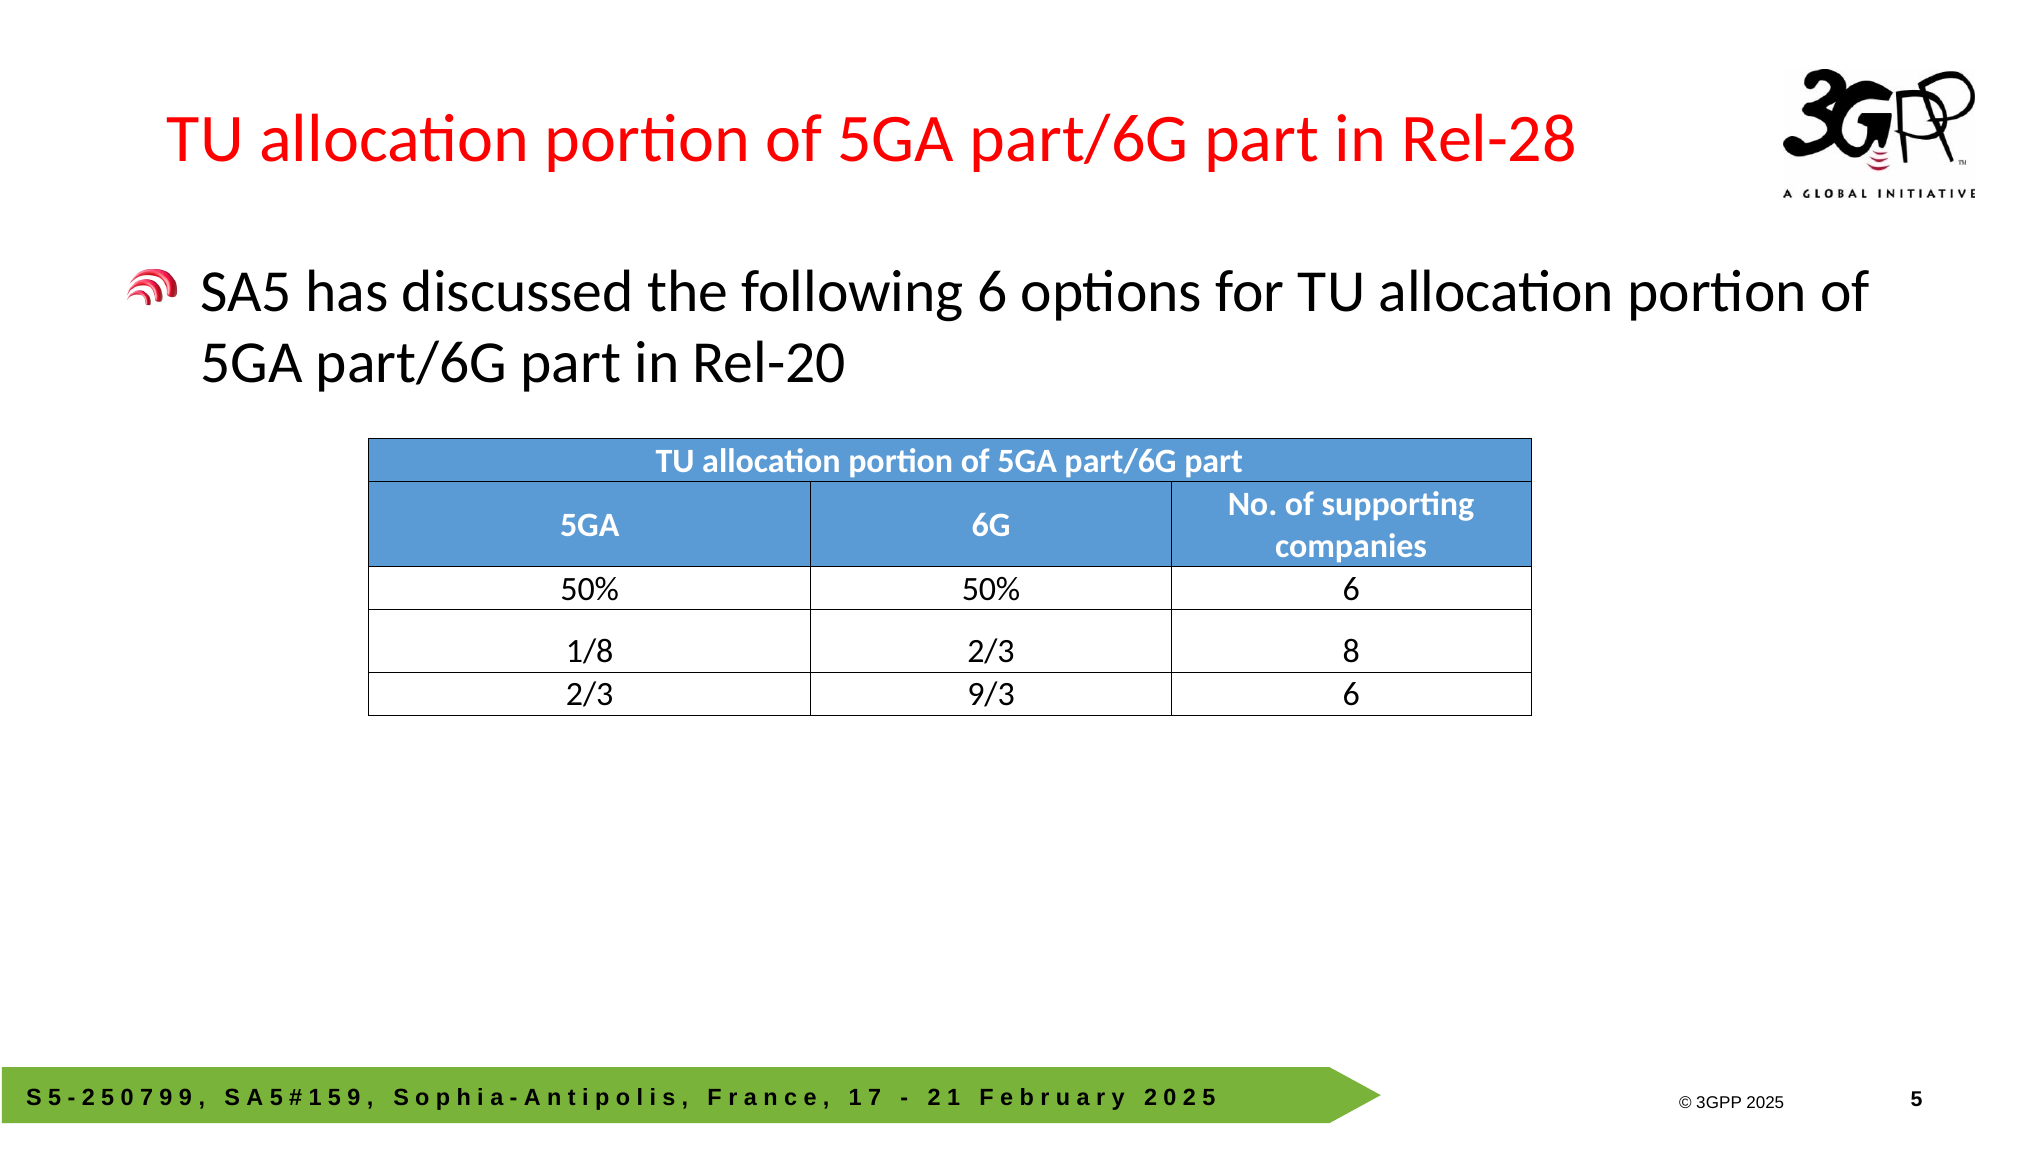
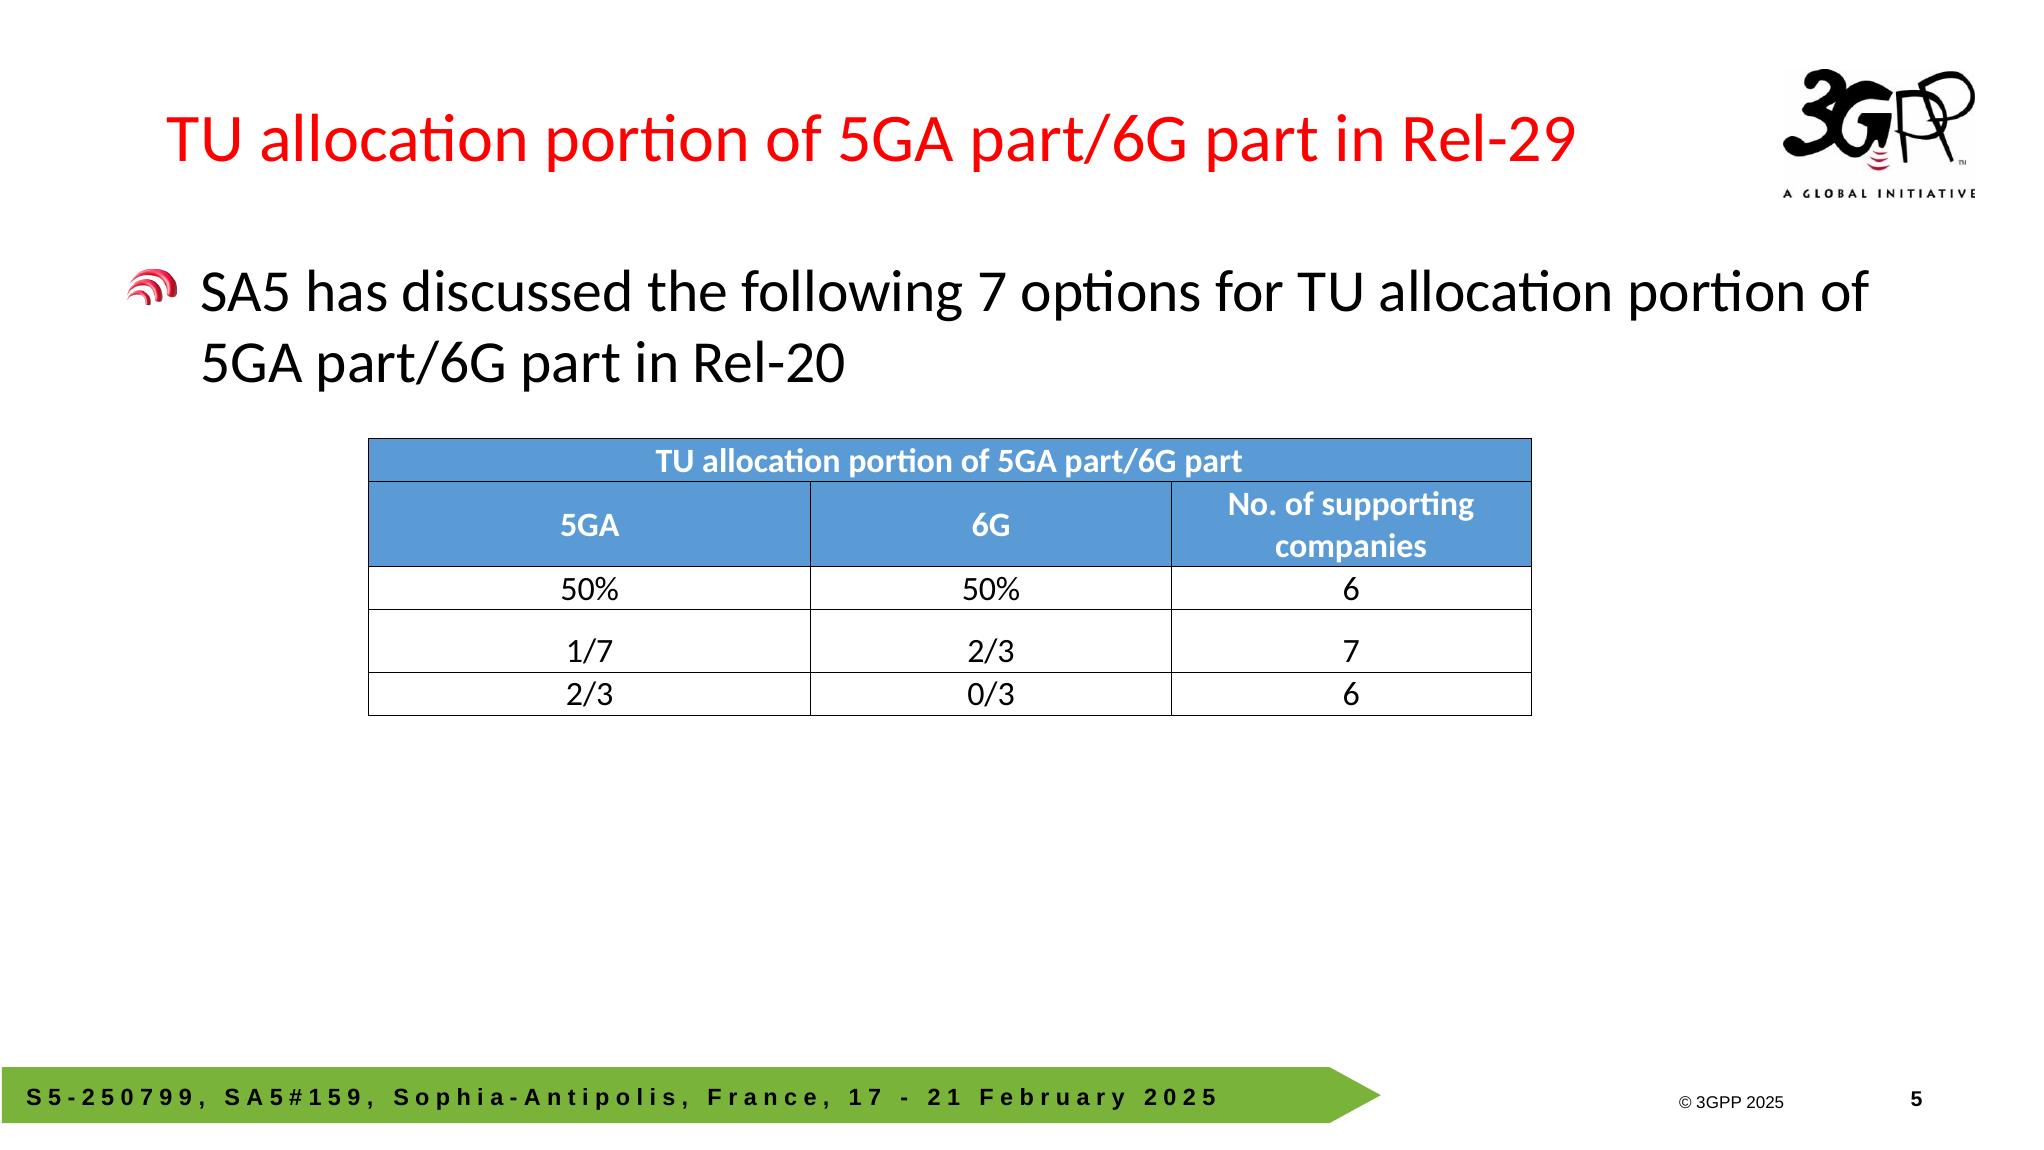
Rel-28: Rel-28 -> Rel-29
following 6: 6 -> 7
1/8: 1/8 -> 1/7
2/3 8: 8 -> 7
9/3: 9/3 -> 0/3
